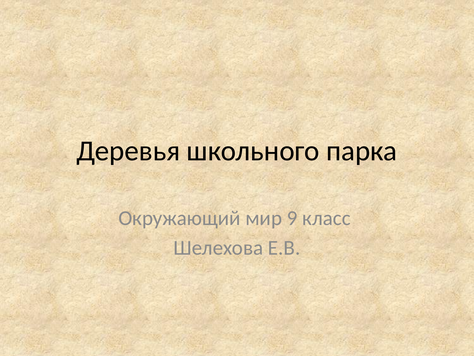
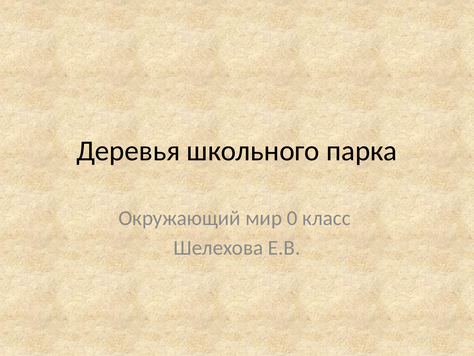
9: 9 -> 0
